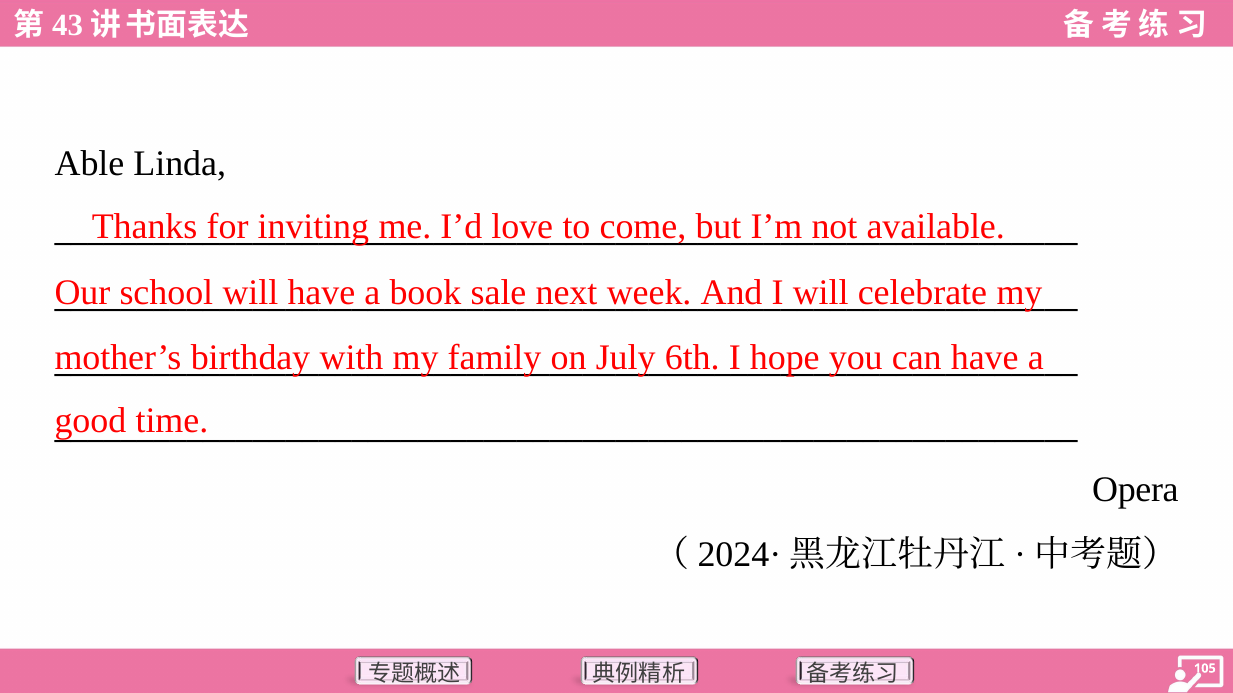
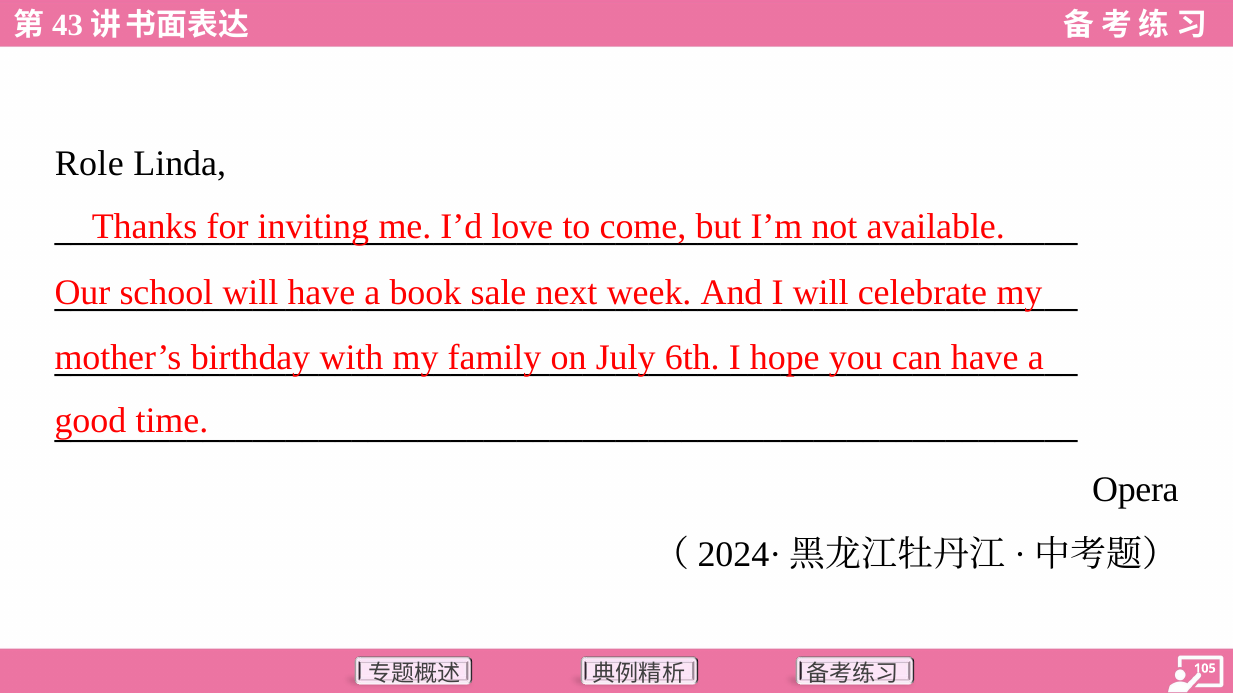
Able: Able -> Role
